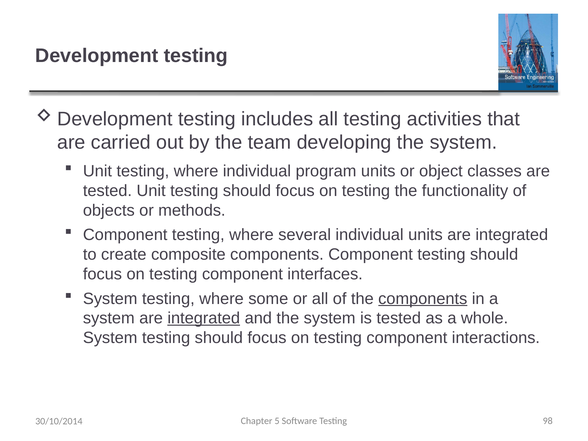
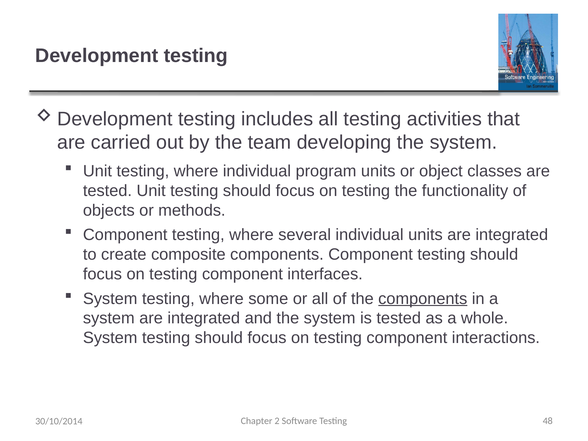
integrated at (204, 318) underline: present -> none
5: 5 -> 2
98: 98 -> 48
